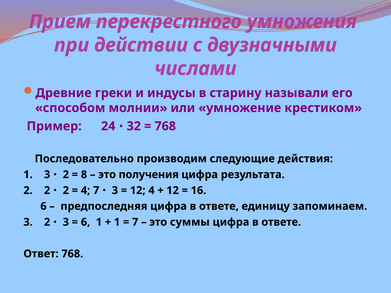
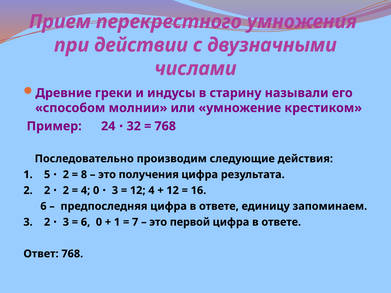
1 3: 3 -> 5
4 7: 7 -> 0
6 1: 1 -> 0
суммы: суммы -> первой
